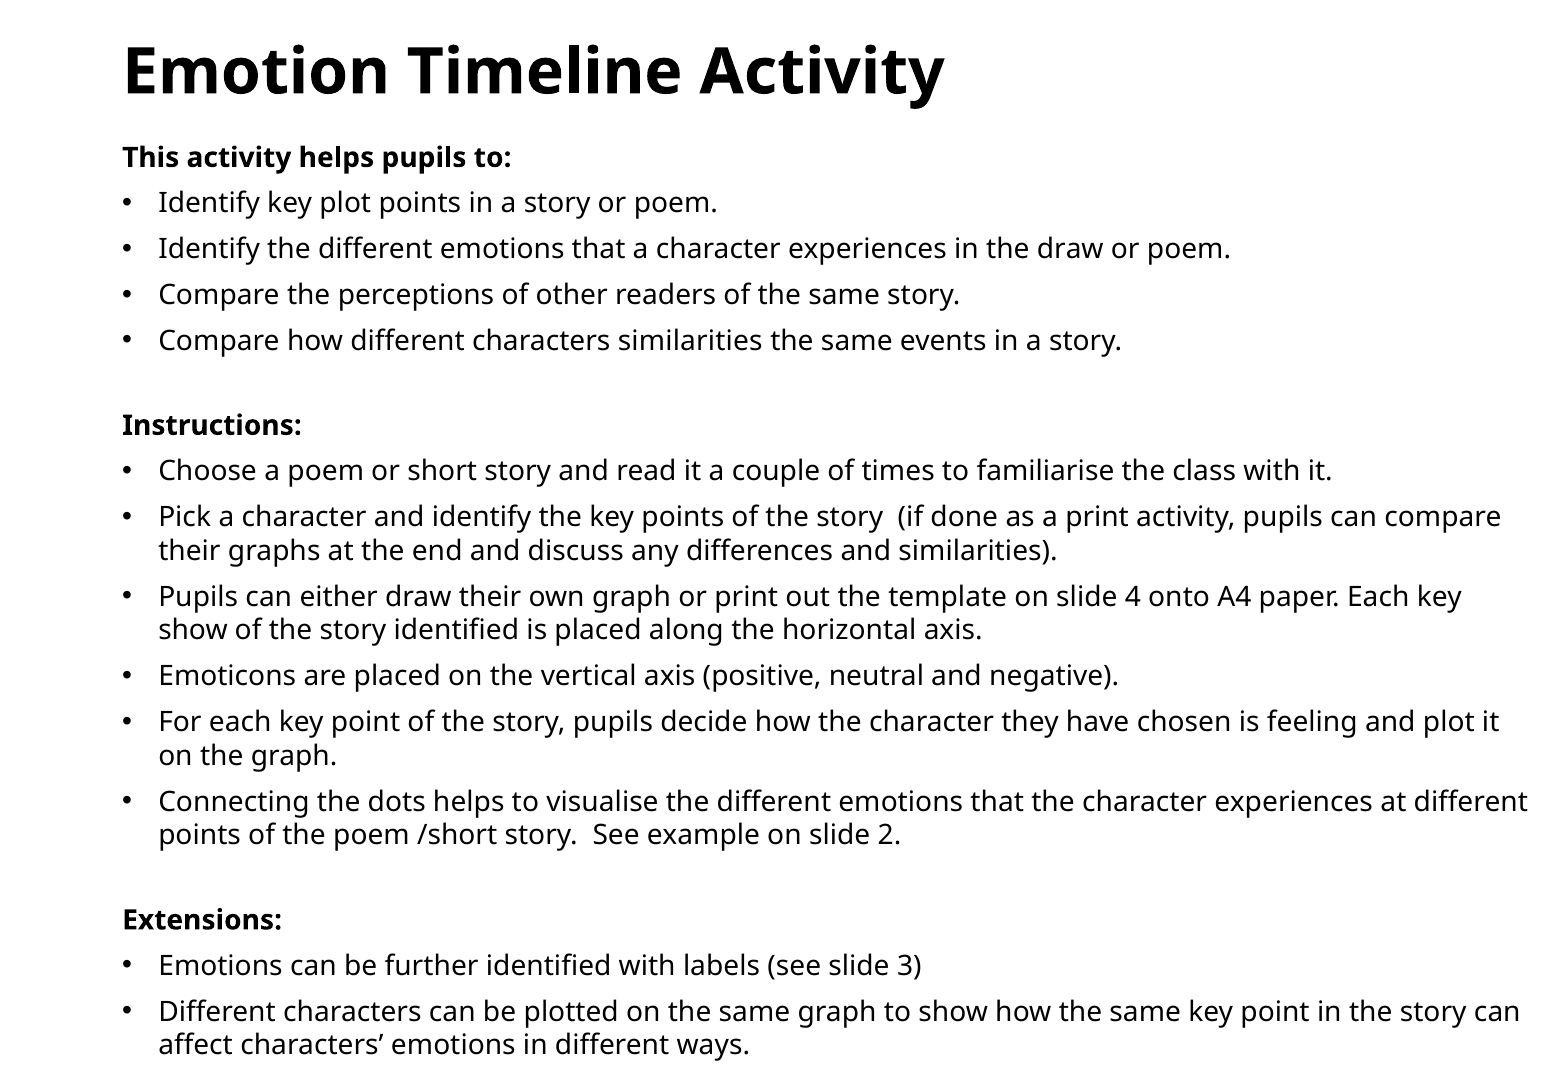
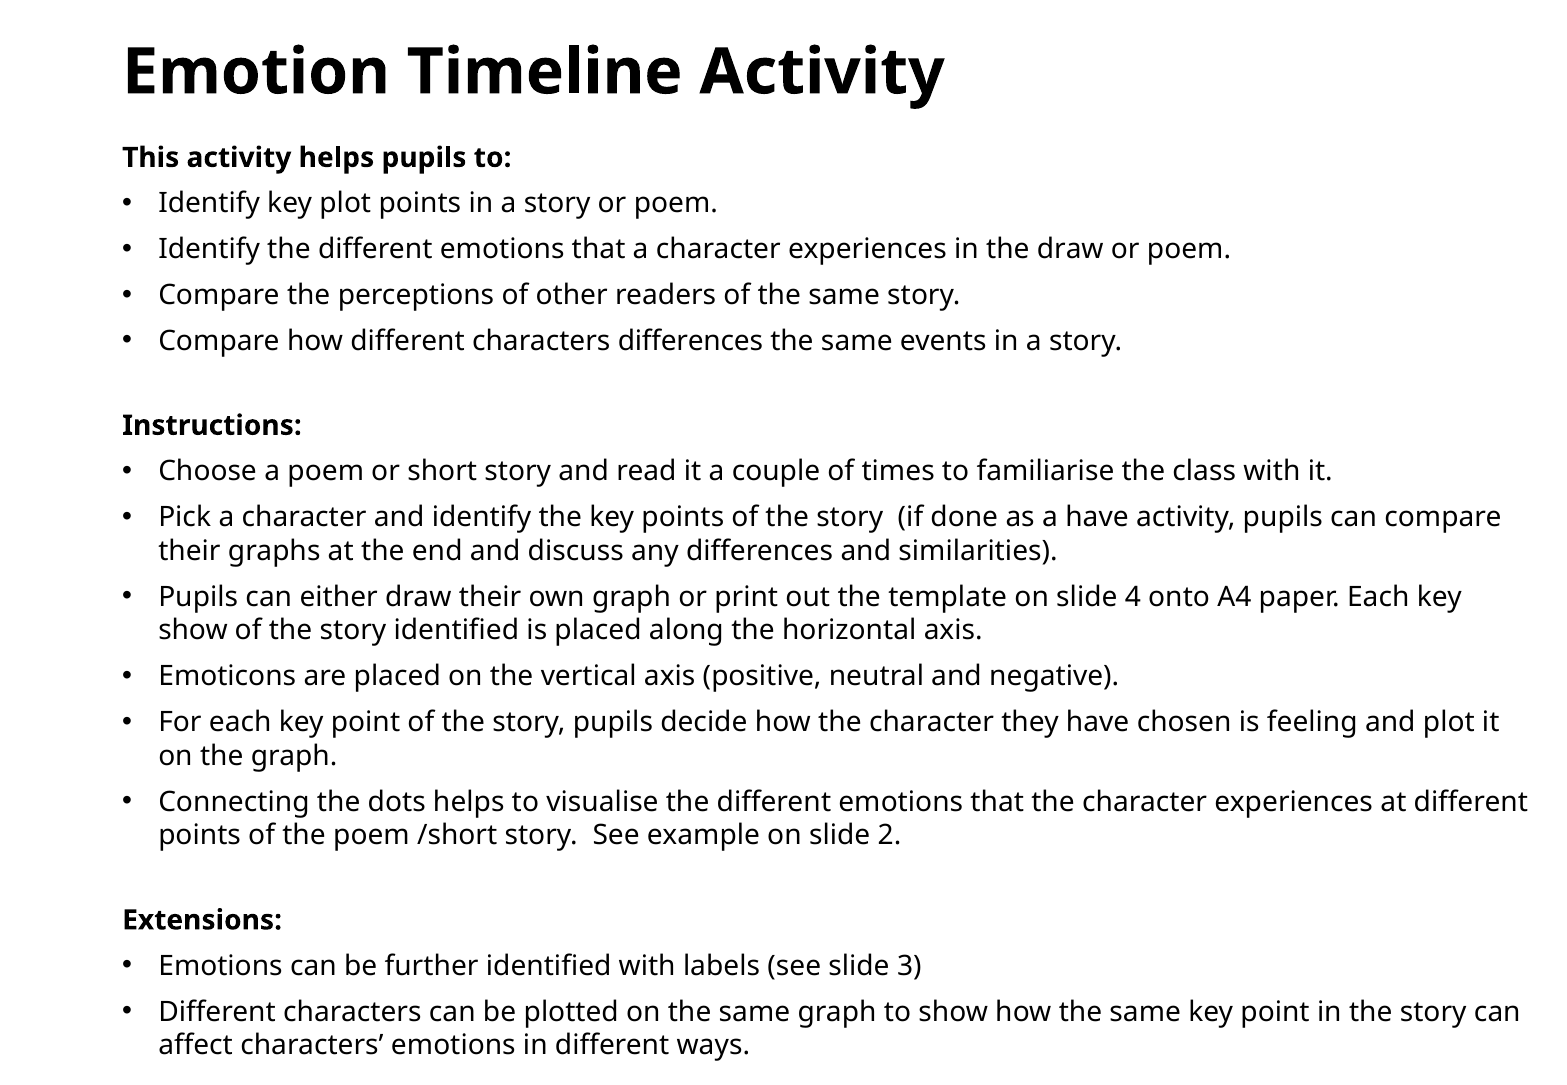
characters similarities: similarities -> differences
a print: print -> have
